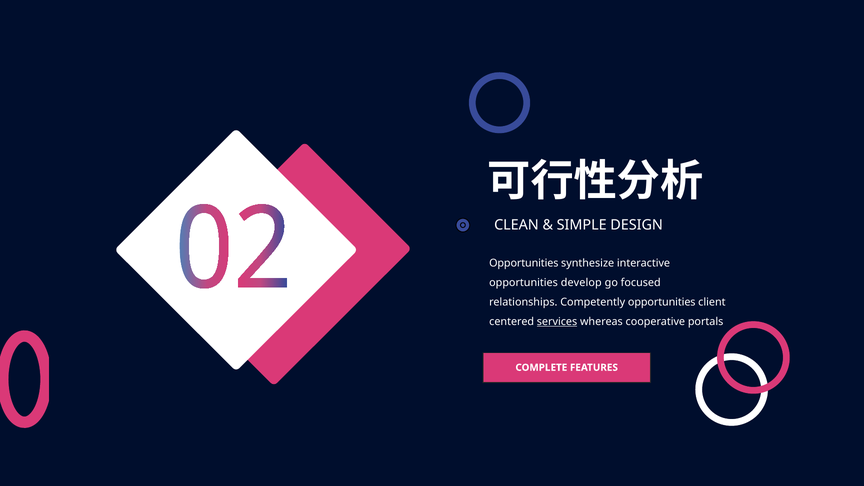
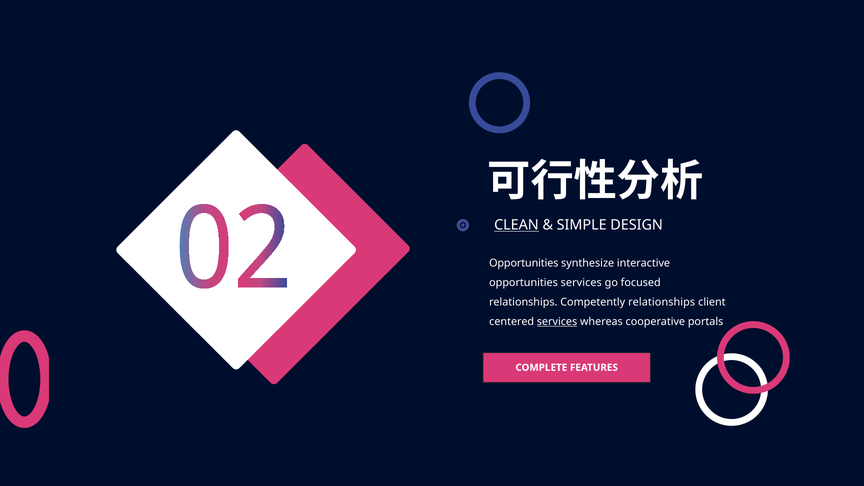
CLEAN underline: none -> present
opportunities develop: develop -> services
Competently opportunities: opportunities -> relationships
